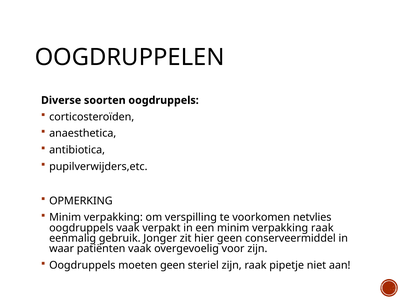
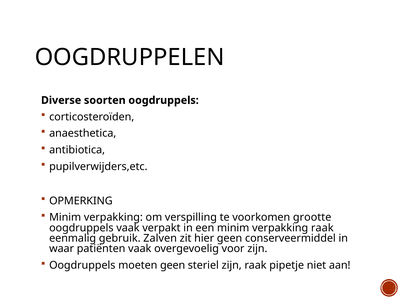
netvlies: netvlies -> grootte
Jonger: Jonger -> Zalven
